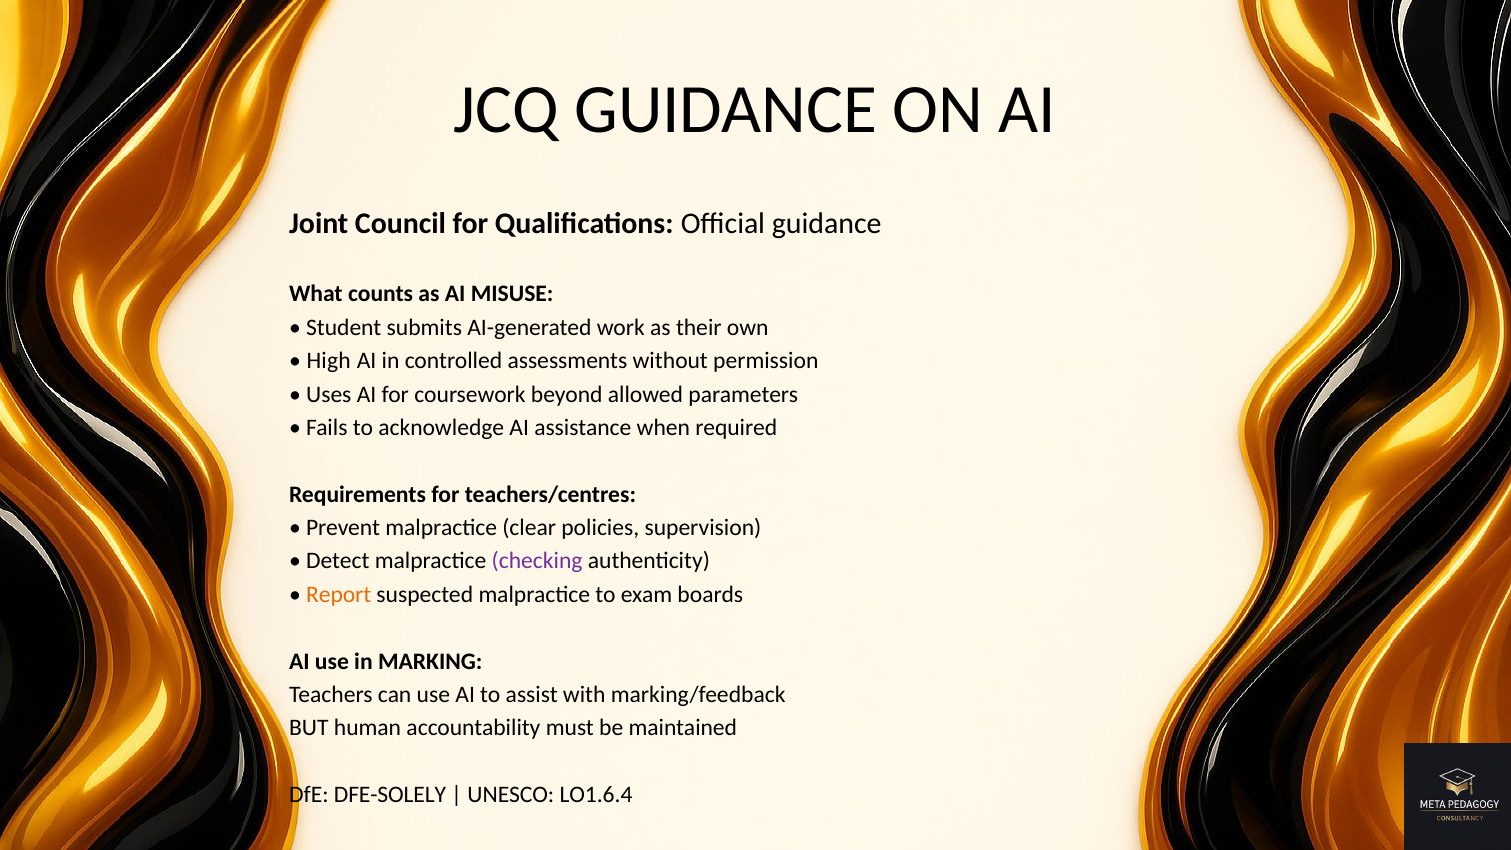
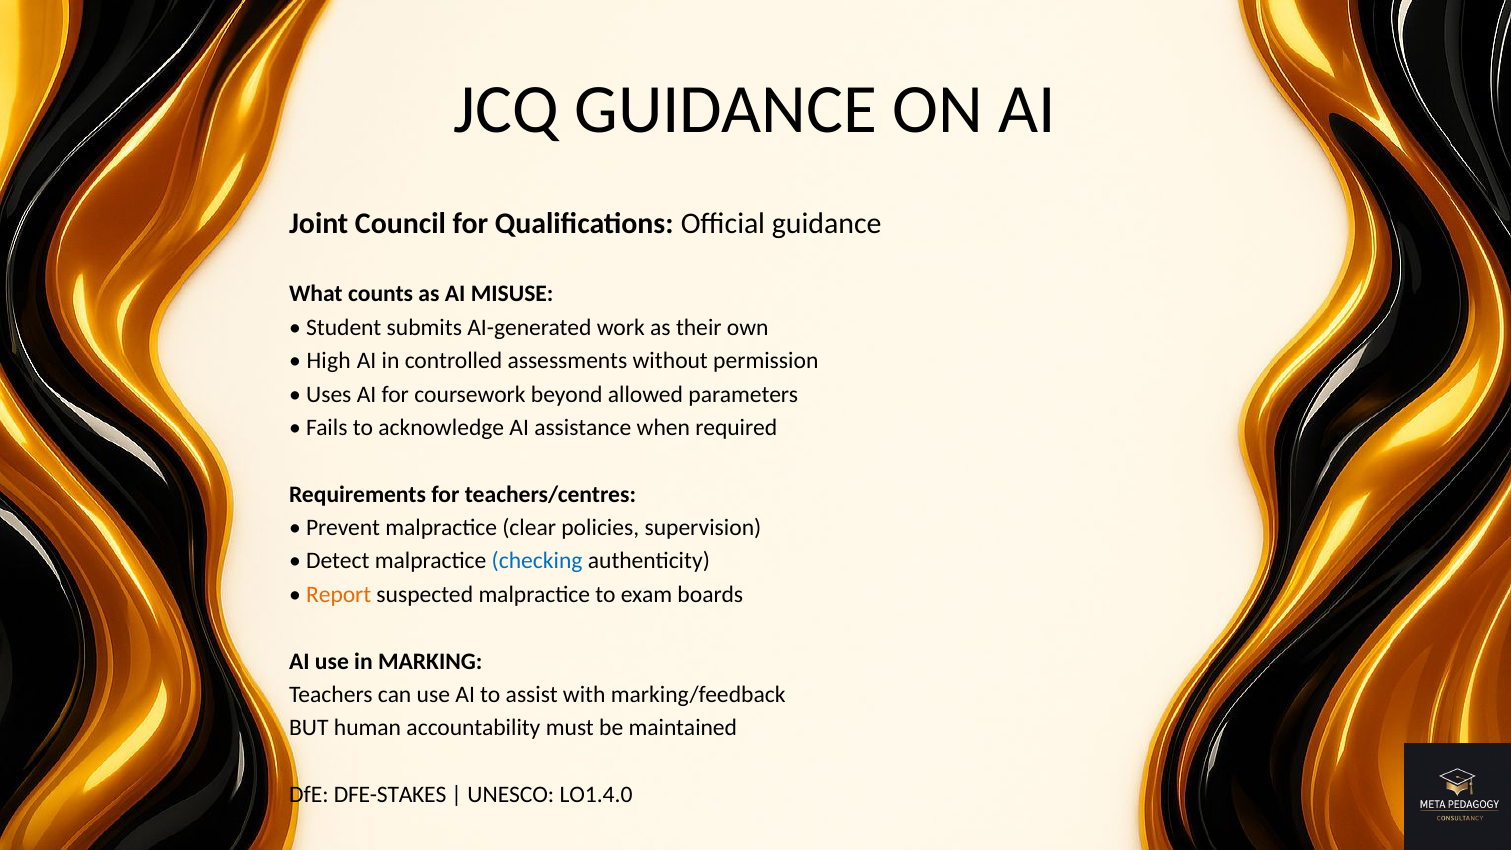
checking colour: purple -> blue
DFE-SOLELY: DFE-SOLELY -> DFE-STAKES
LO1.6.4: LO1.6.4 -> LO1.4.0
